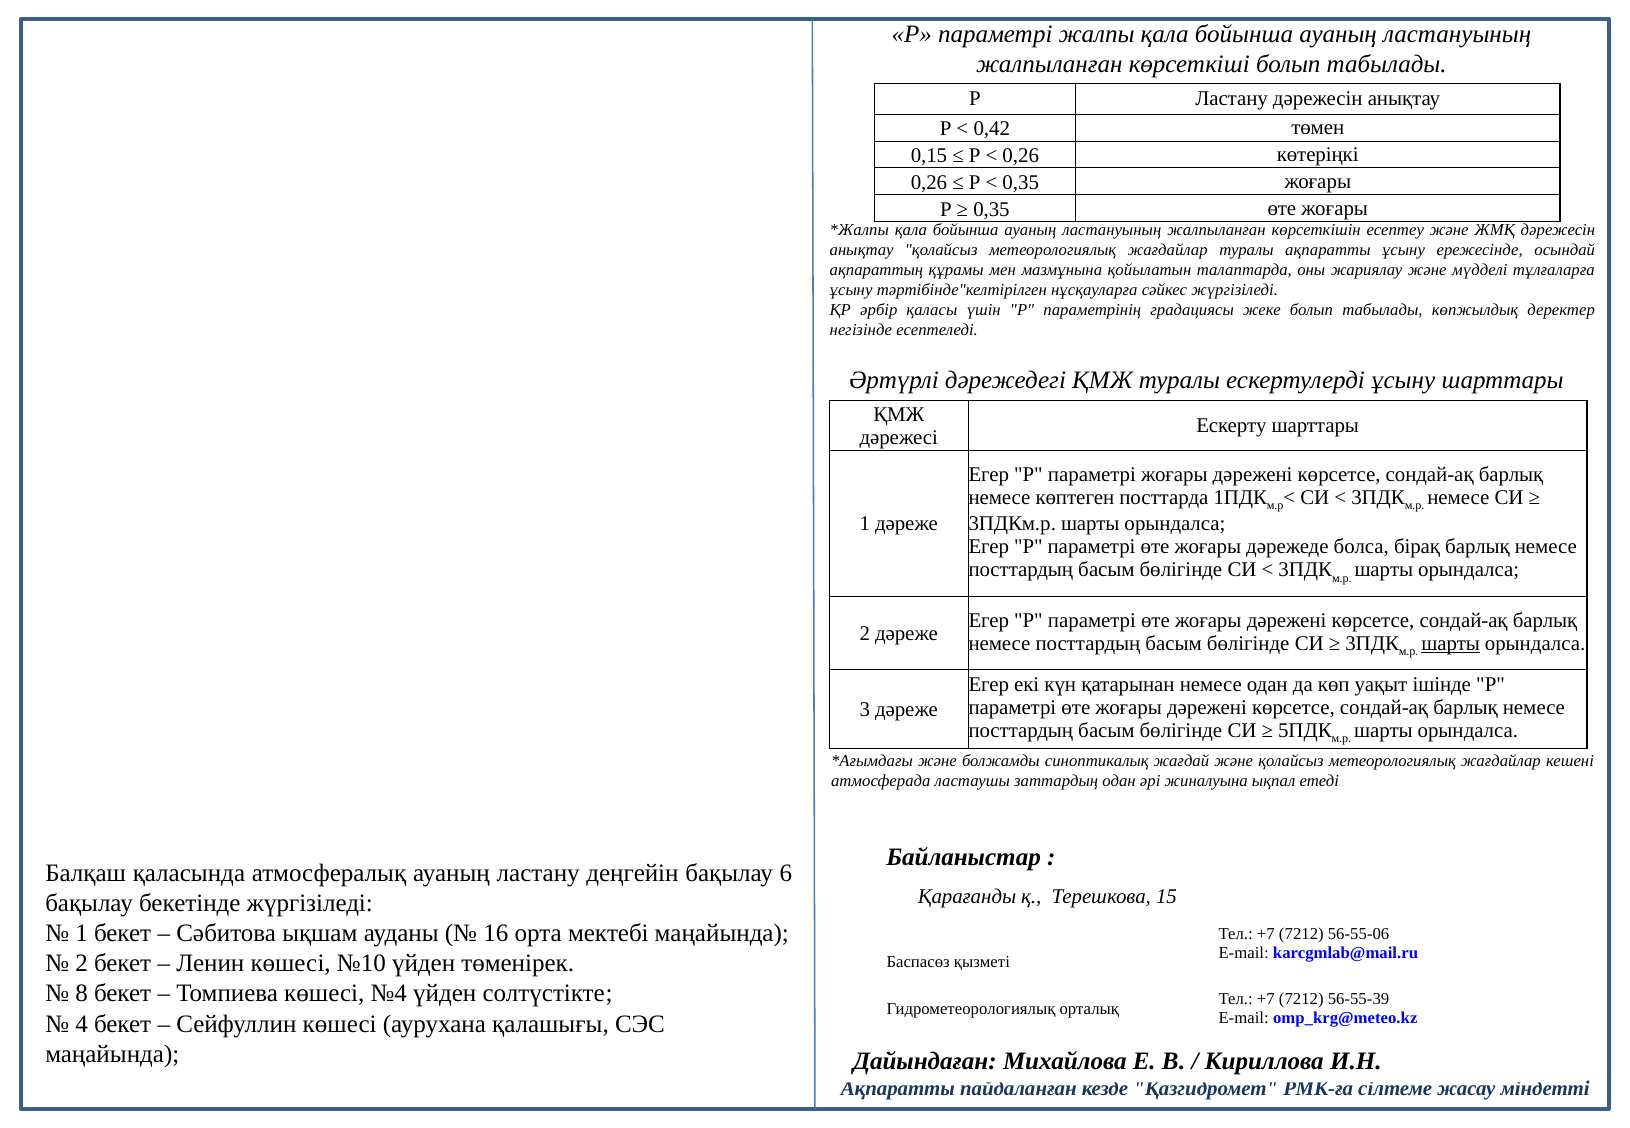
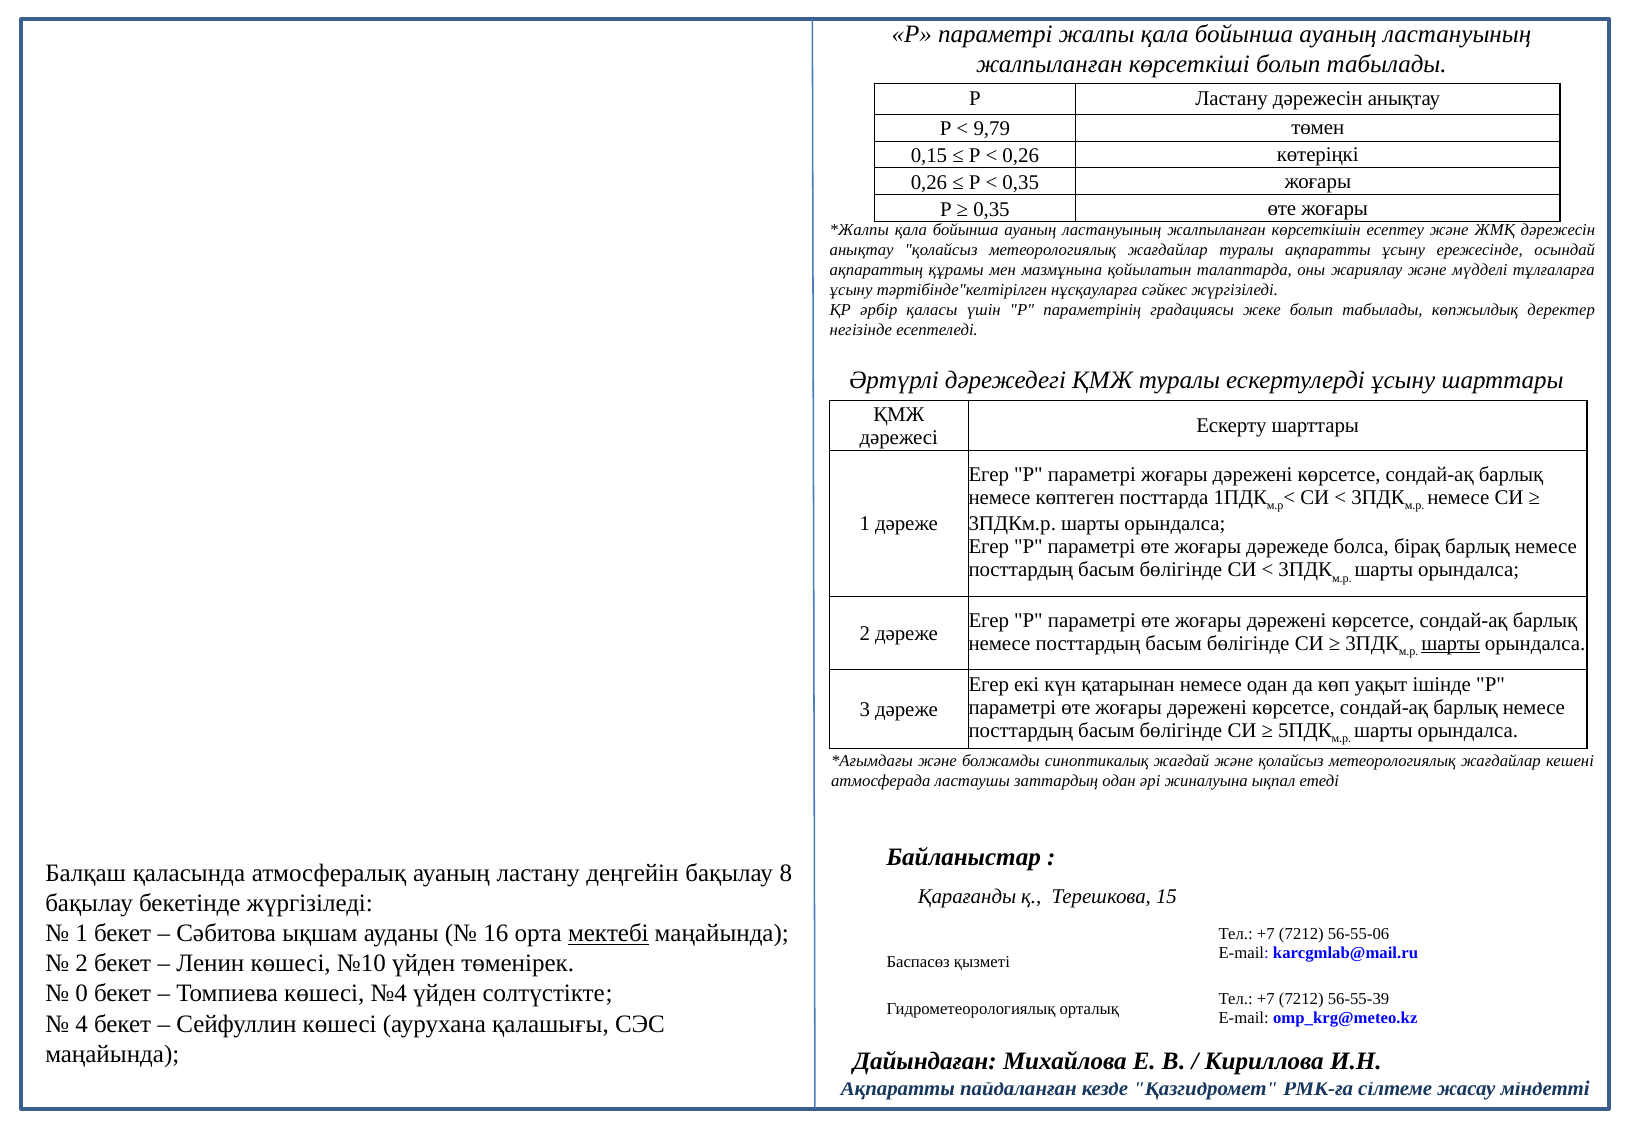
0,42: 0,42 -> 9,79
6: 6 -> 8
мектебі underline: none -> present
8: 8 -> 0
